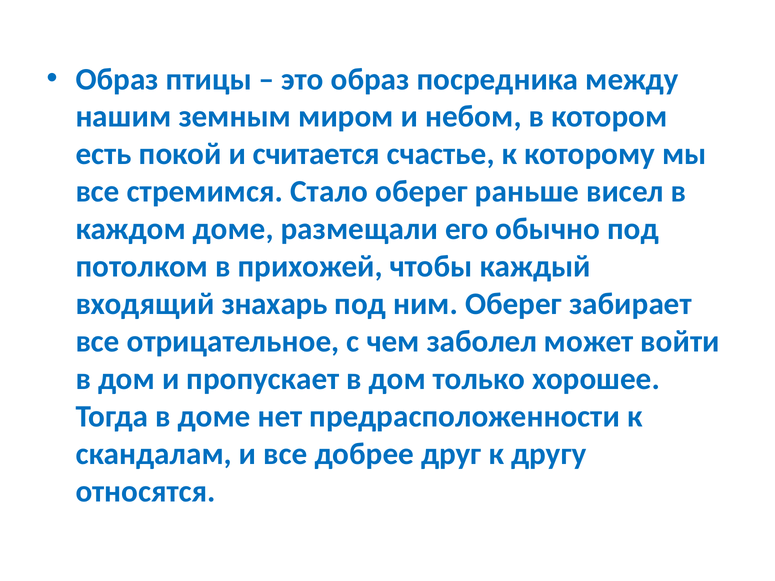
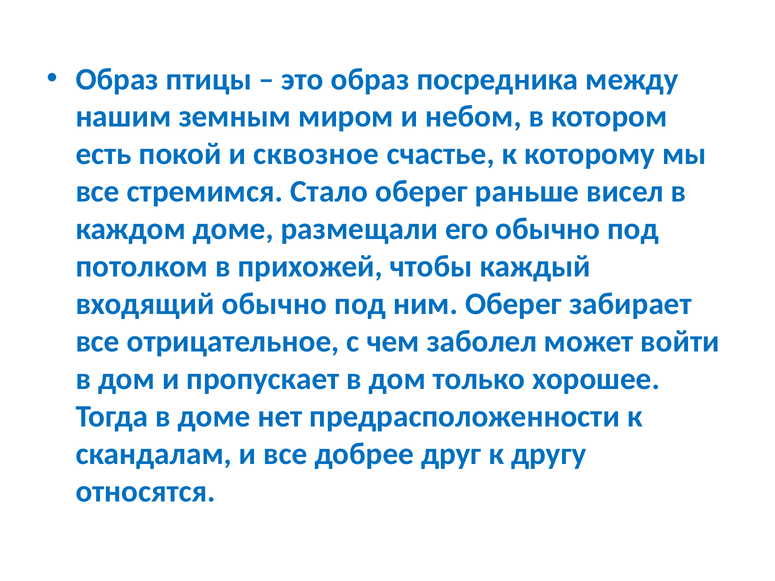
считается: считается -> сквозное
входящий знахарь: знахарь -> обычно
